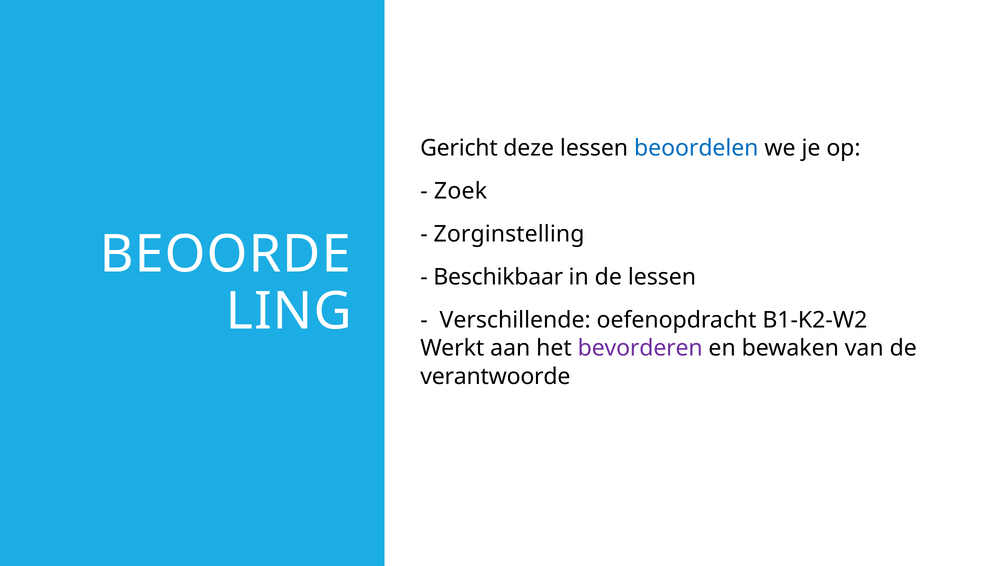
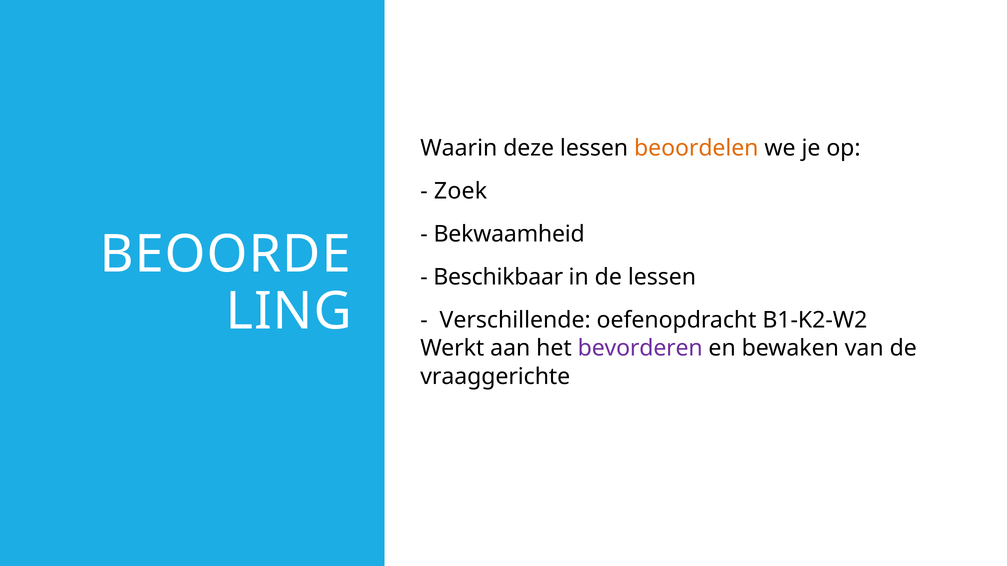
Gericht: Gericht -> Waarin
beoordelen colour: blue -> orange
Zorginstelling: Zorginstelling -> Bekwaamheid
verantwoorde: verantwoorde -> vraaggerichte
